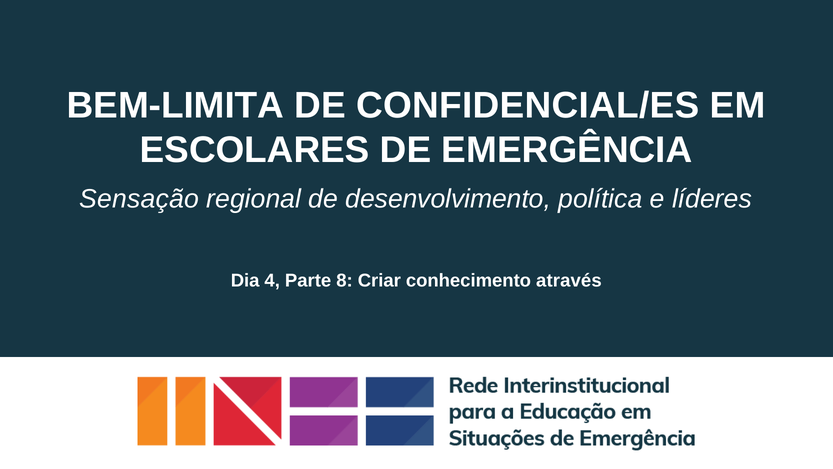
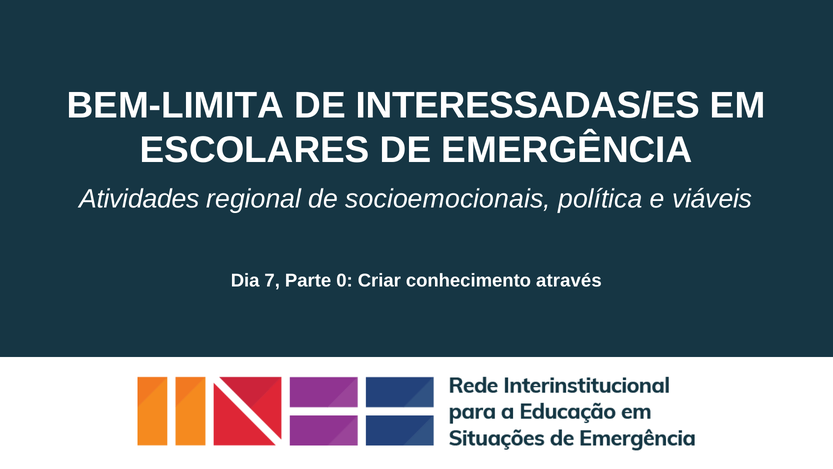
CONFIDENCIAL/ES: CONFIDENCIAL/ES -> INTERESSADAS/ES
Sensação: Sensação -> Atividades
desenvolvimento: desenvolvimento -> socioemocionais
líderes: líderes -> viáveis
4: 4 -> 7
8: 8 -> 0
